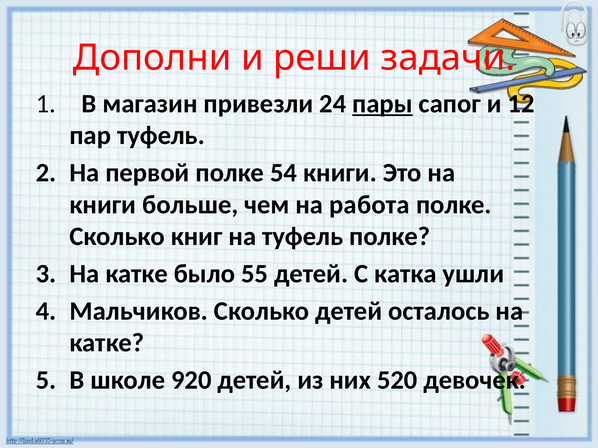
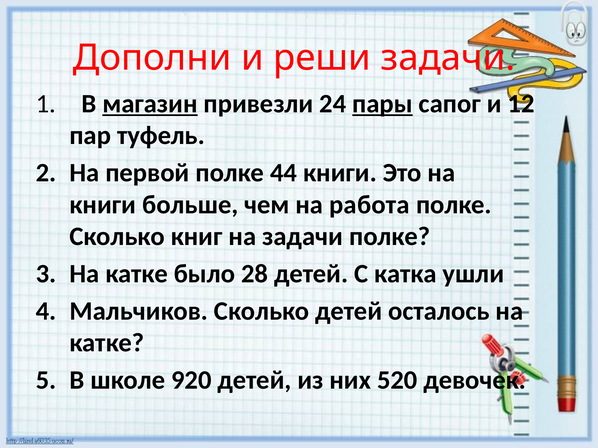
магазин underline: none -> present
54: 54 -> 44
на туфель: туфель -> задачи
55: 55 -> 28
